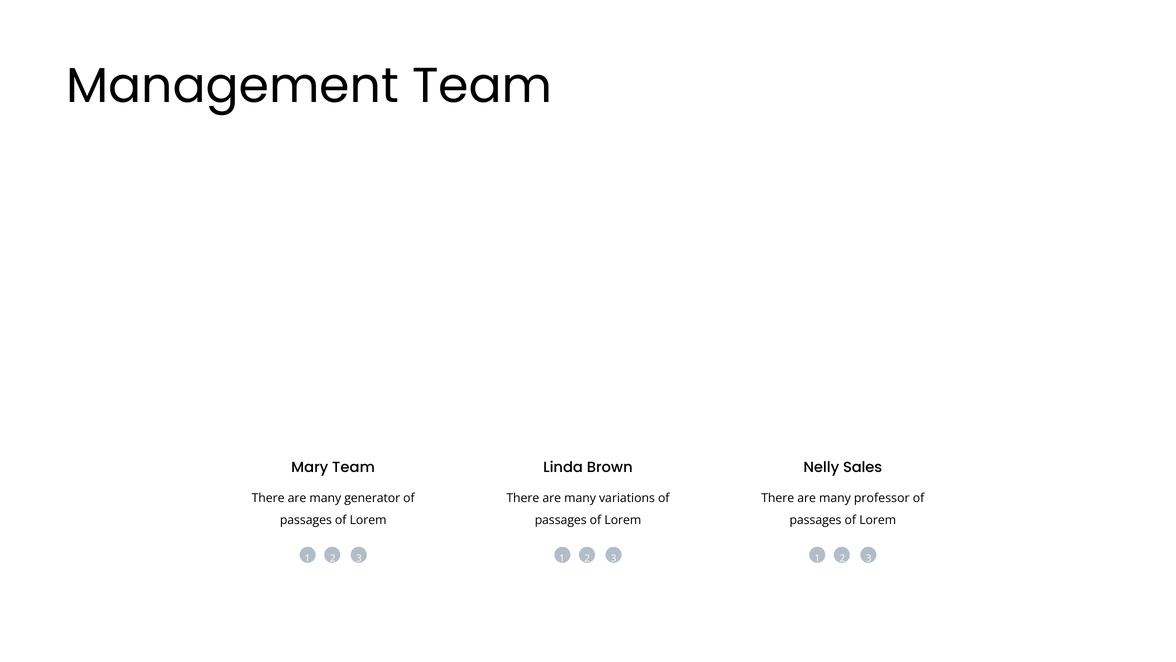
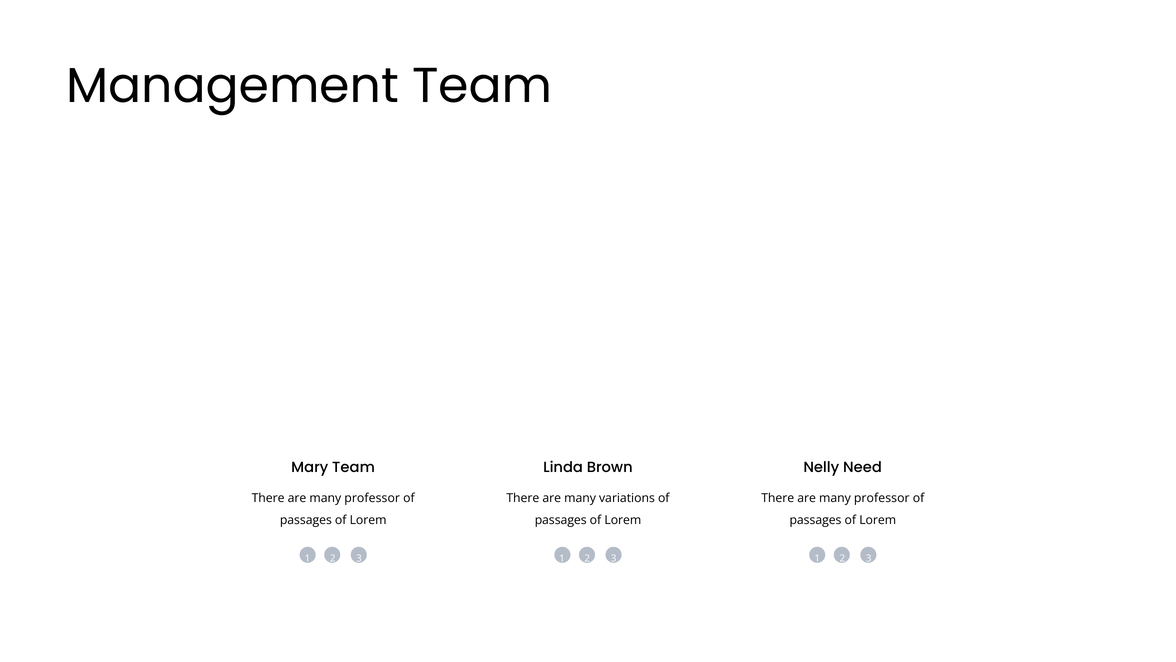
Sales: Sales -> Need
generator at (372, 498): generator -> professor
